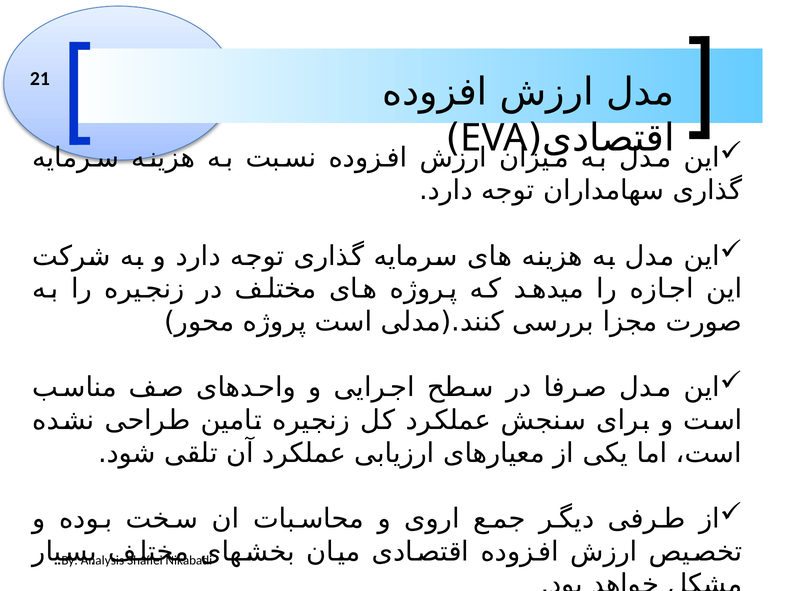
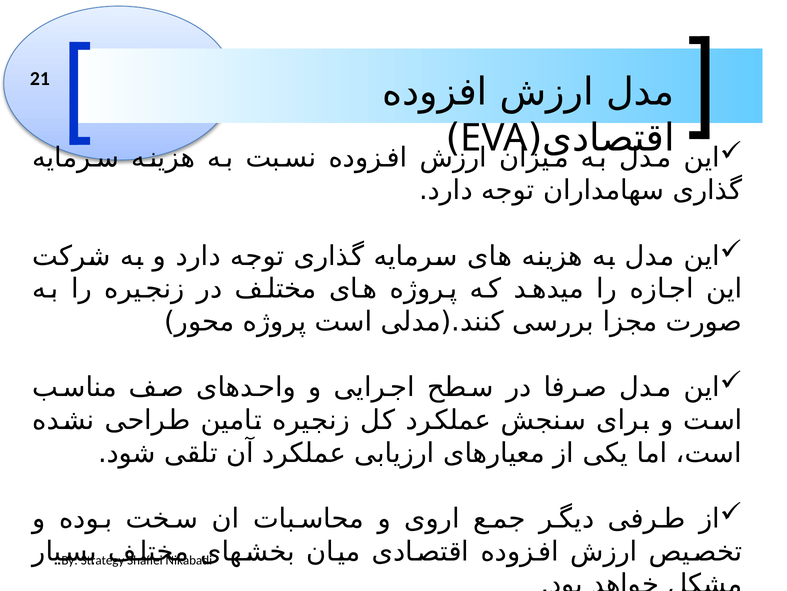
Analysis: Analysis -> Strategy
